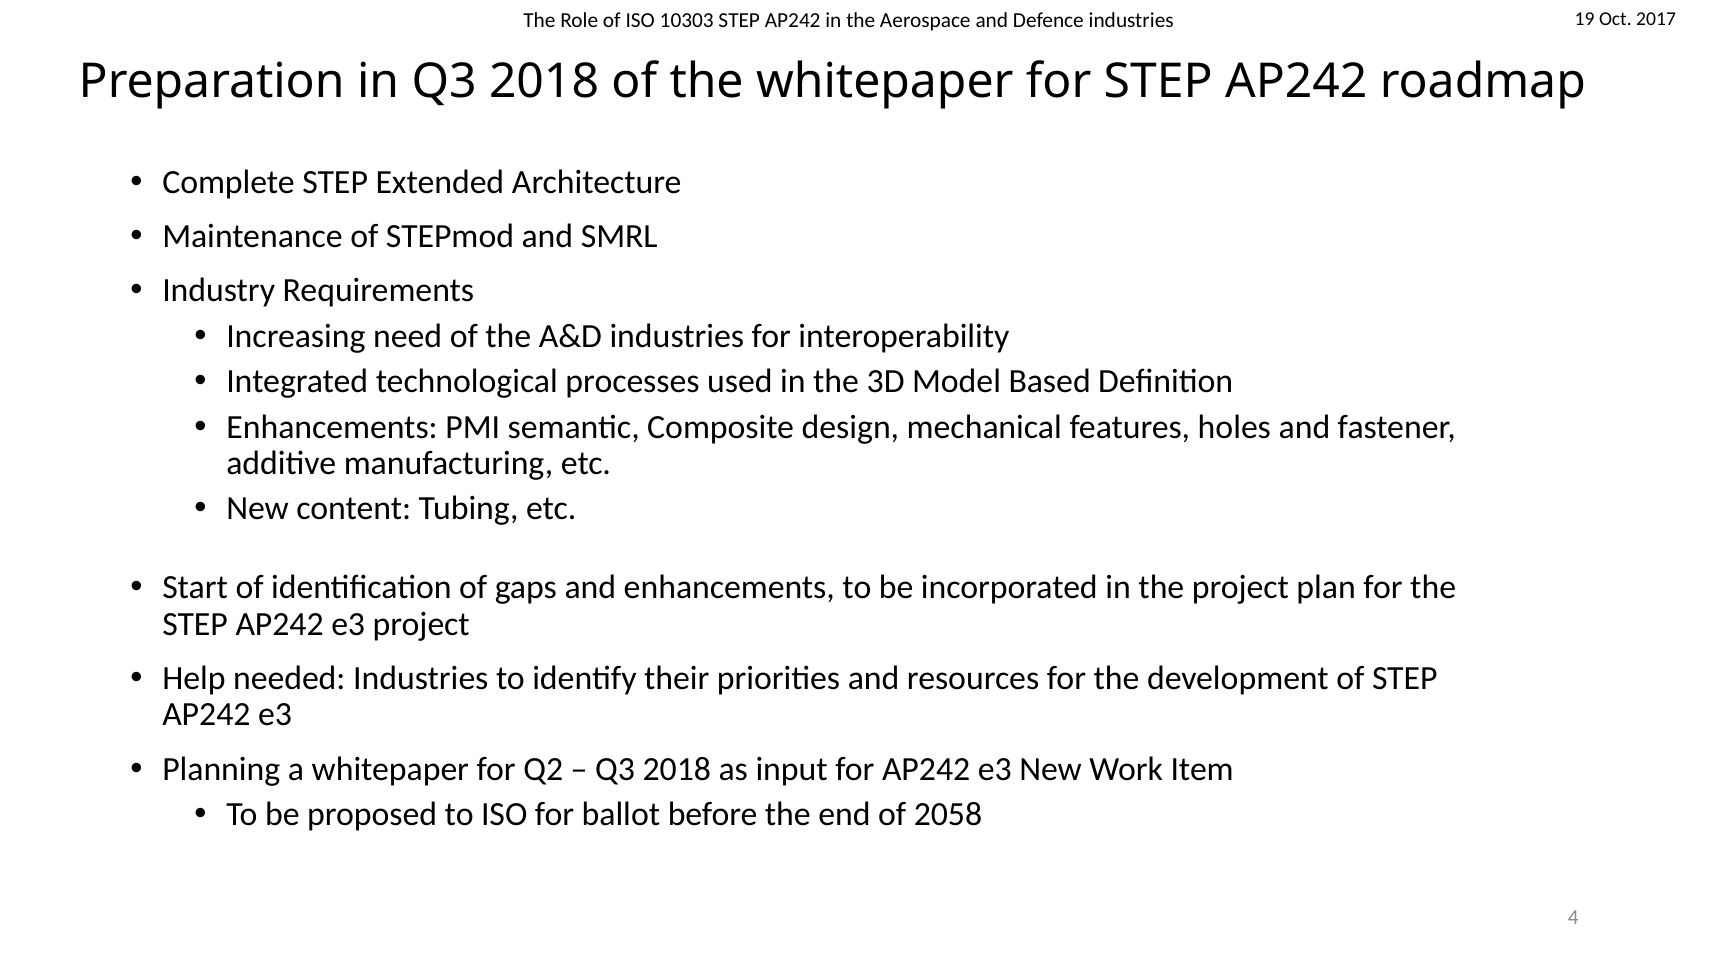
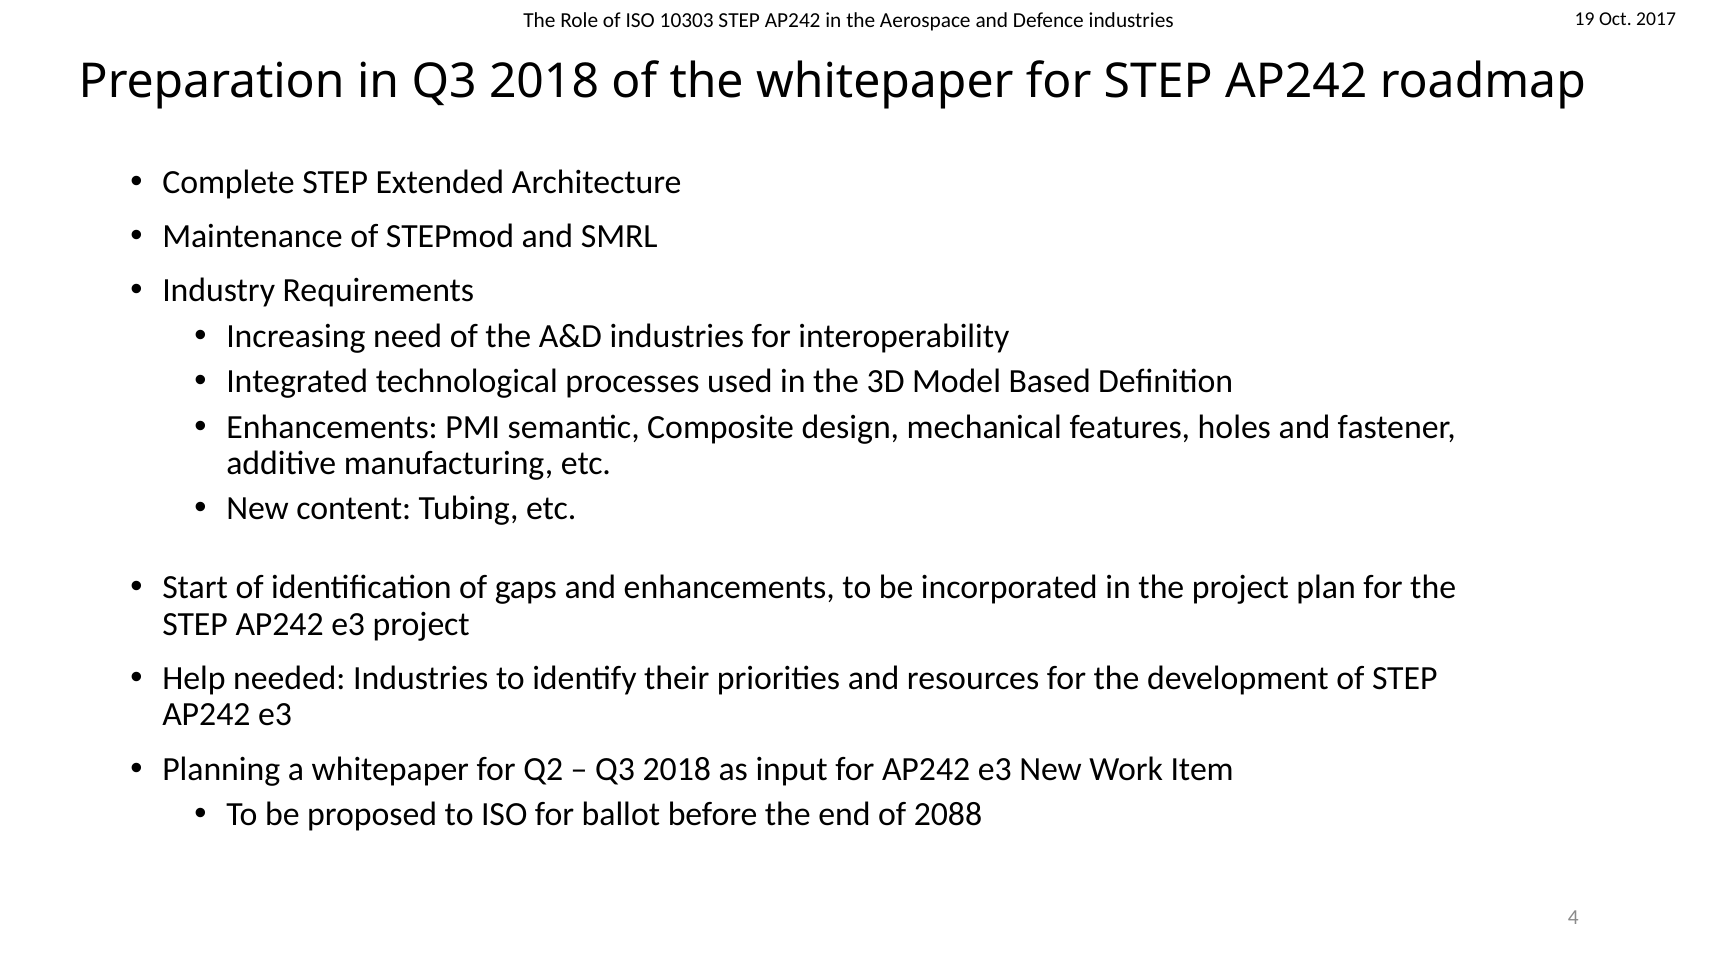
2058: 2058 -> 2088
